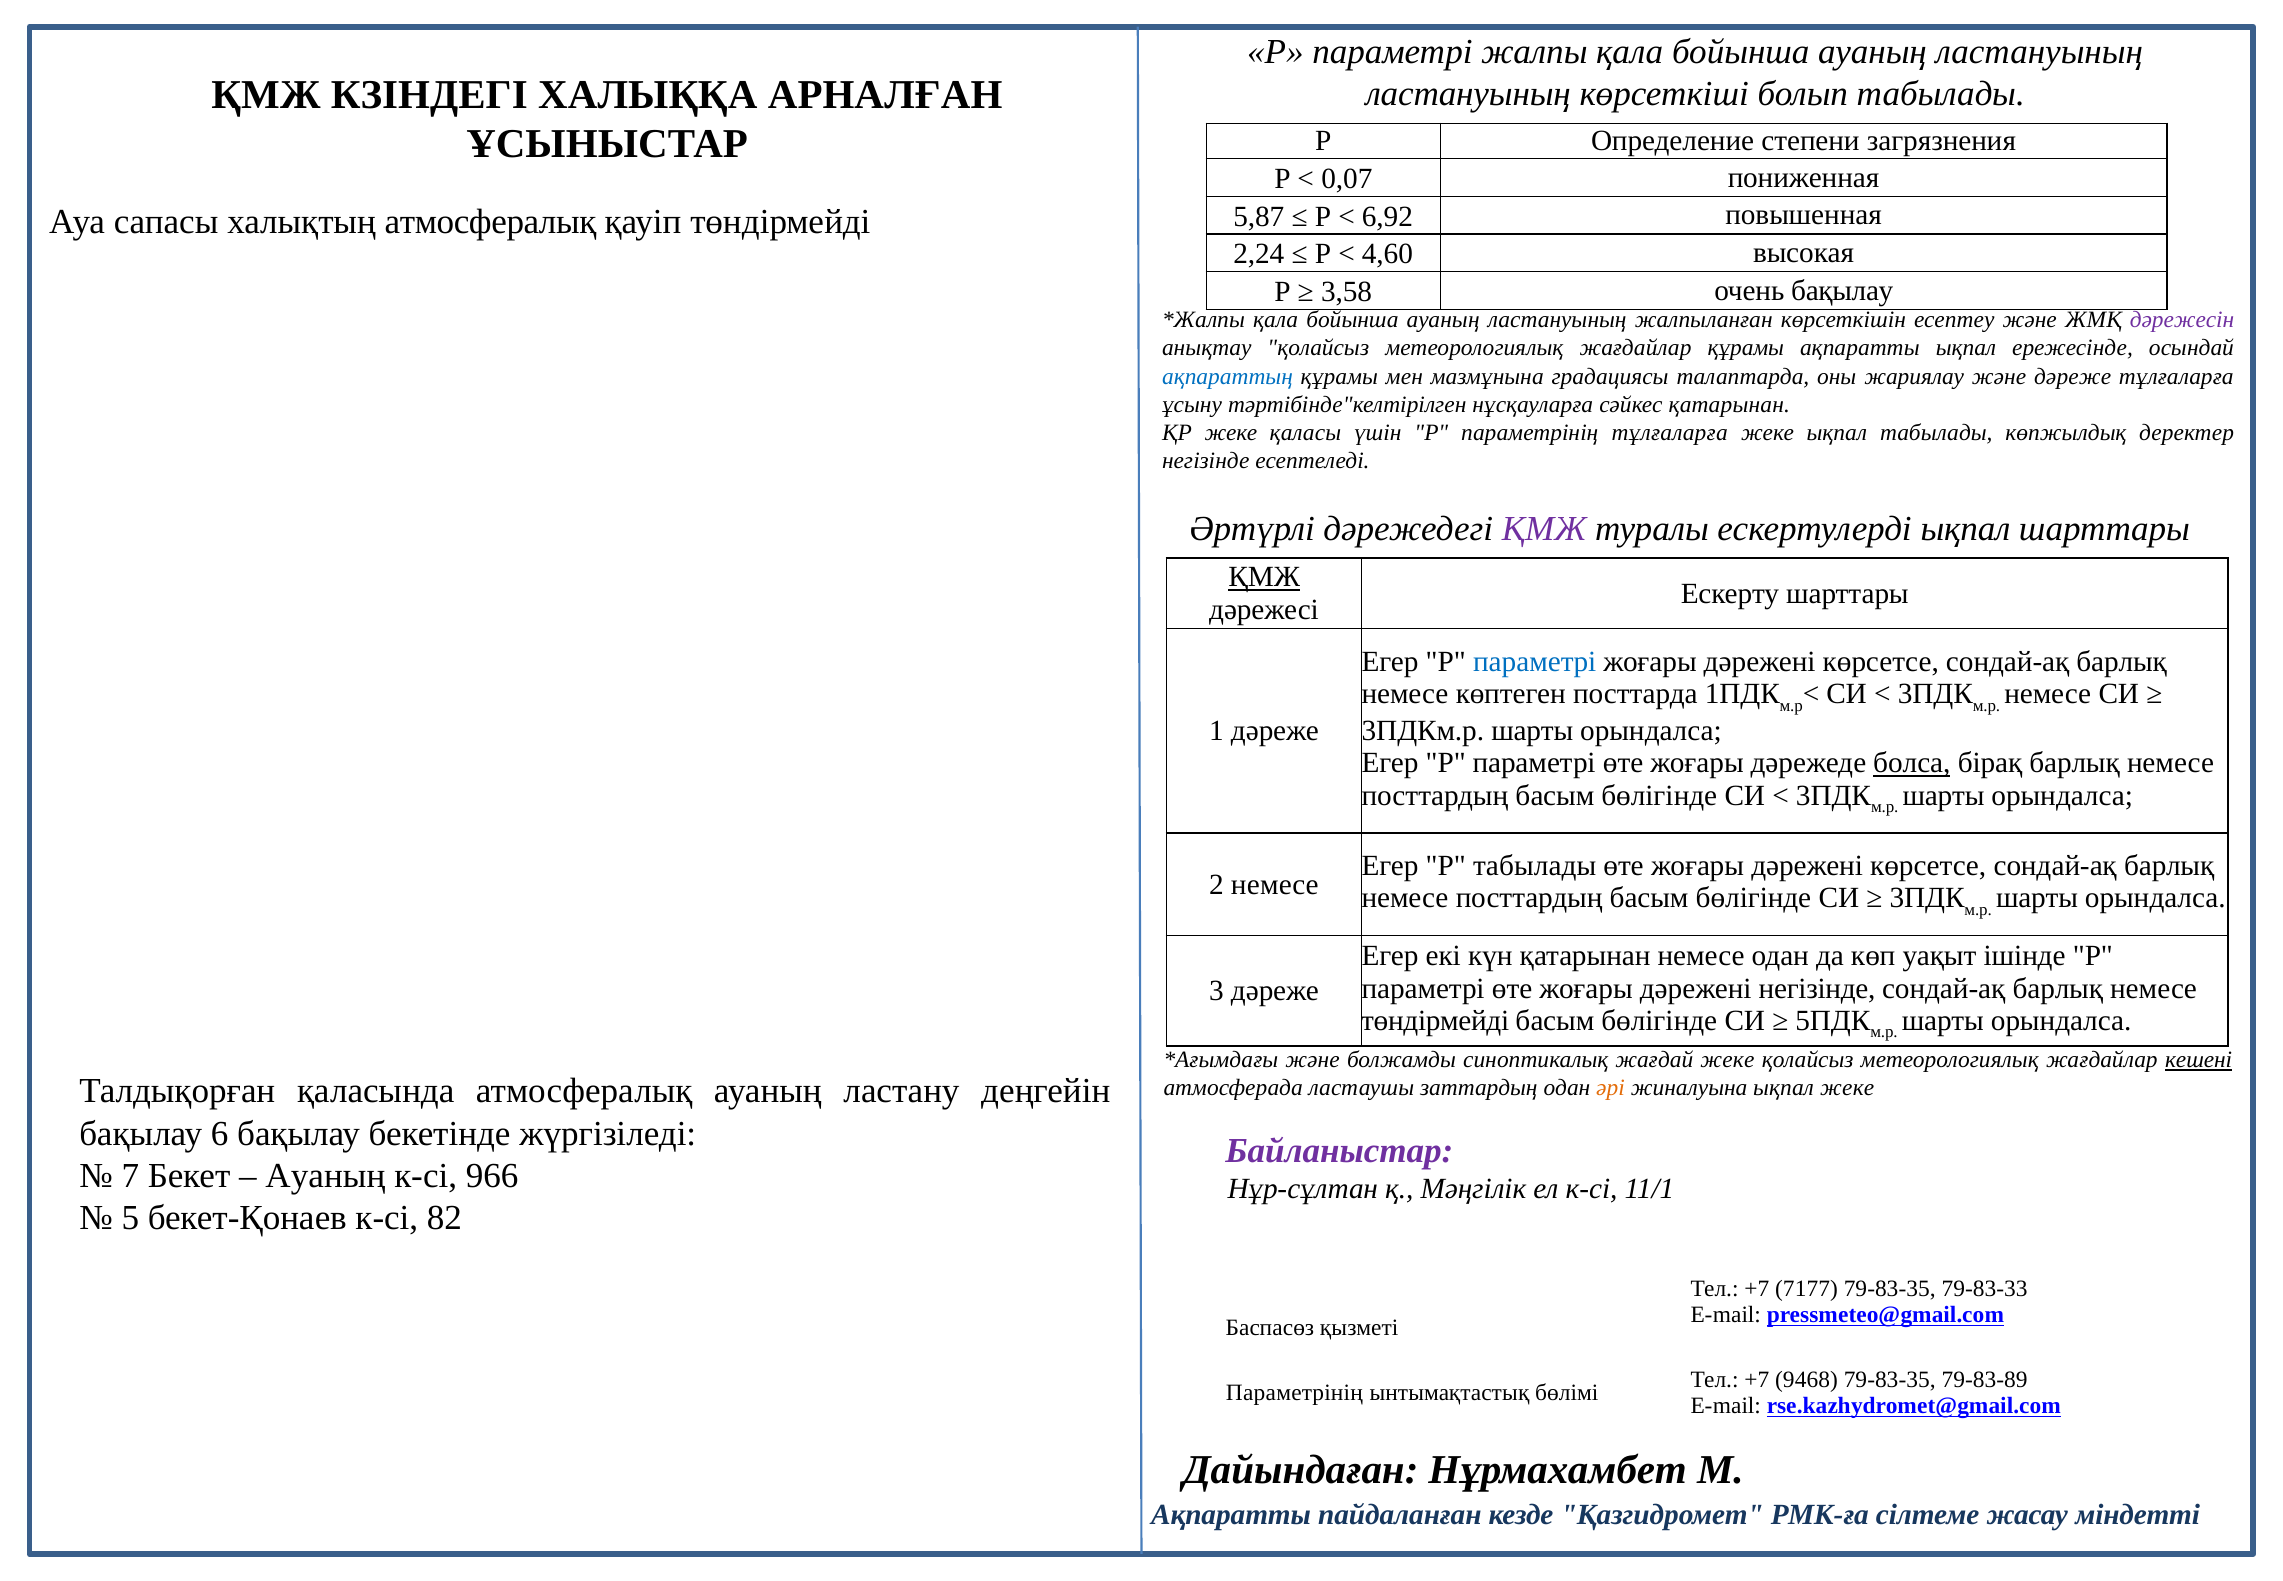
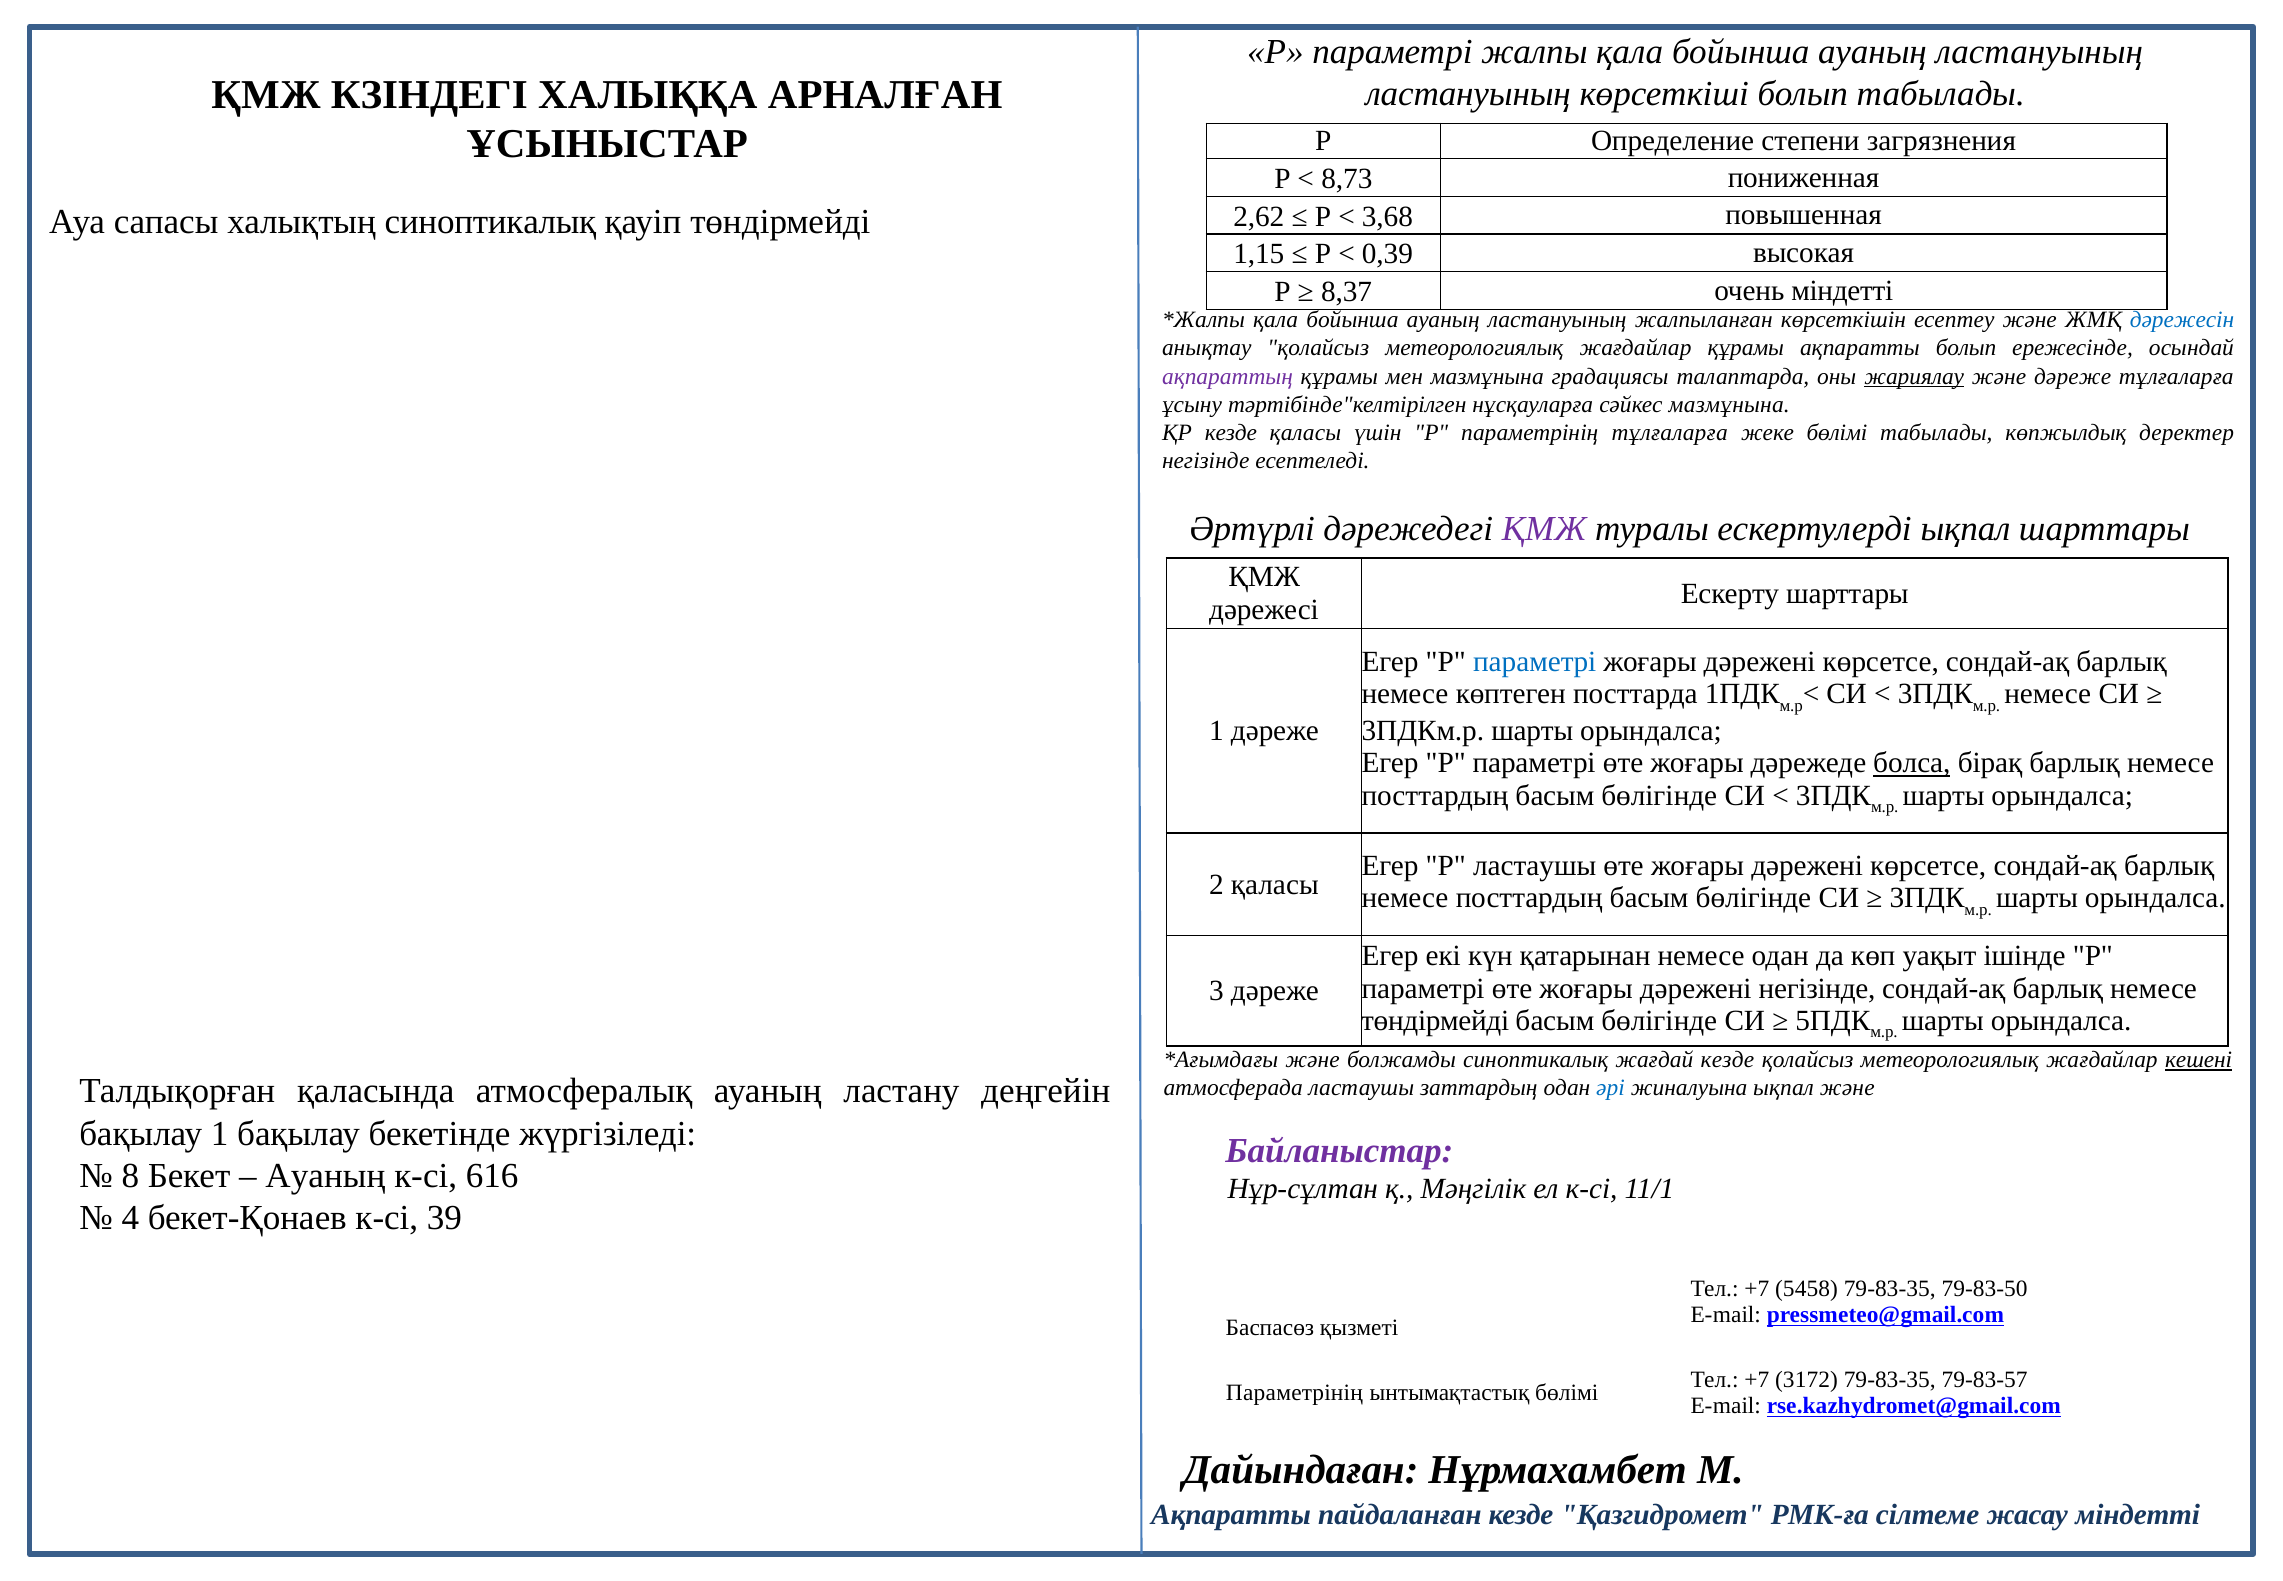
0,07: 0,07 -> 8,73
5,87: 5,87 -> 2,62
6,92: 6,92 -> 3,68
халықтың атмосфералық: атмосфералық -> синоптикалық
2,24: 2,24 -> 1,15
4,60: 4,60 -> 0,39
3,58: 3,58 -> 8,37
очень бақылау: бақылау -> міндетті
дәрежесін colour: purple -> blue
ақпаратты ықпал: ықпал -> болып
ақпараттың colour: blue -> purple
жариялау underline: none -> present
сәйкес қатарынан: қатарынан -> мазмұнына
ҚР жеке: жеке -> кезде
жеке ықпал: ықпал -> бөлімі
ҚМЖ at (1264, 577) underline: present -> none
Р табылады: табылады -> ластаушы
2 немесе: немесе -> қаласы
жағдай жеке: жеке -> кезде
әрі colour: orange -> blue
ықпал жеке: жеке -> және
бақылау 6: 6 -> 1
7: 7 -> 8
966: 966 -> 616
5: 5 -> 4
82: 82 -> 39
7177: 7177 -> 5458
79-83-33: 79-83-33 -> 79-83-50
9468: 9468 -> 3172
79-83-89: 79-83-89 -> 79-83-57
